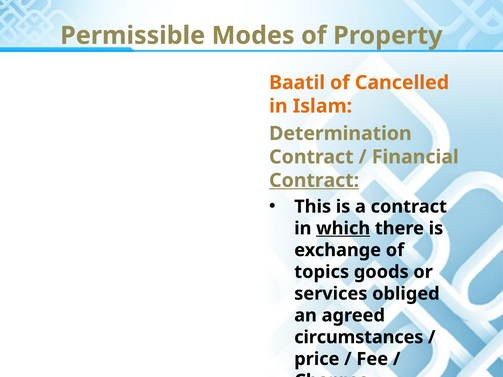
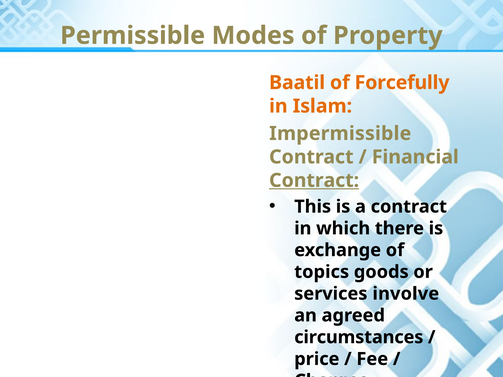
Cancelled: Cancelled -> Forcefully
Determination: Determination -> Impermissible
which underline: present -> none
obliged: obliged -> involve
